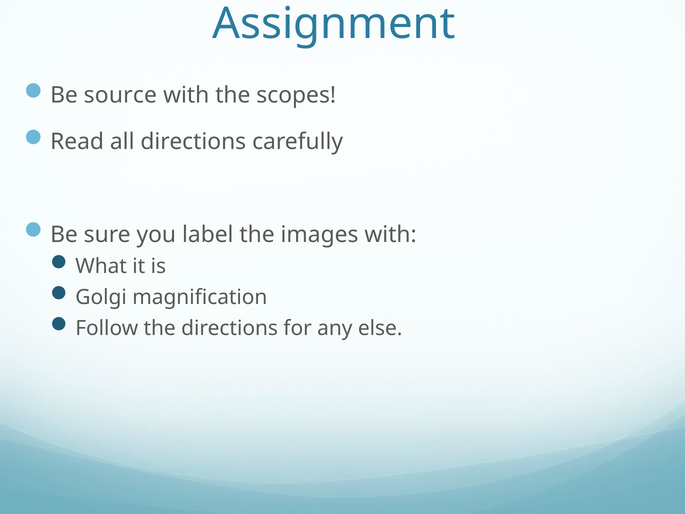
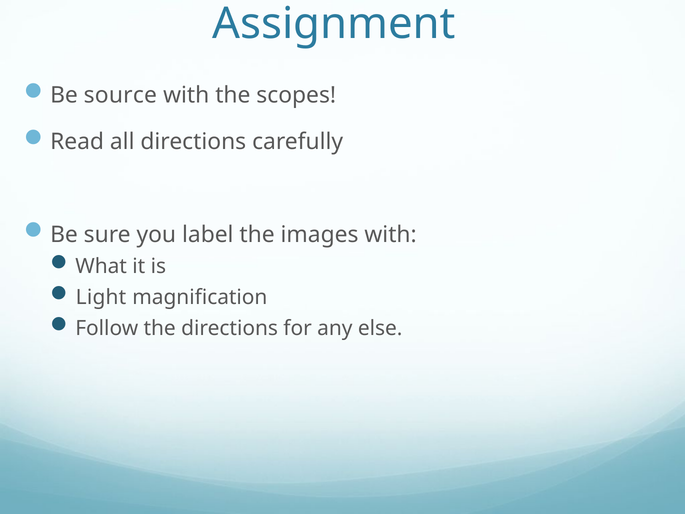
Golgi: Golgi -> Light
